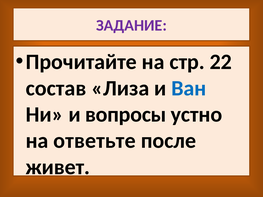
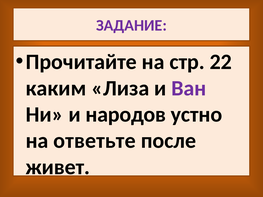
состав: состав -> каким
Ван colour: blue -> purple
вопросы: вопросы -> народов
